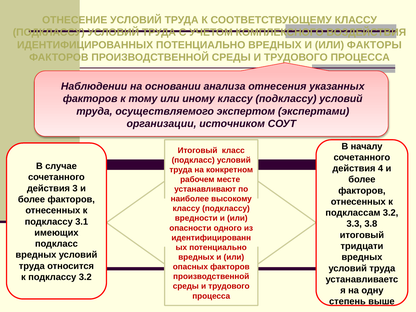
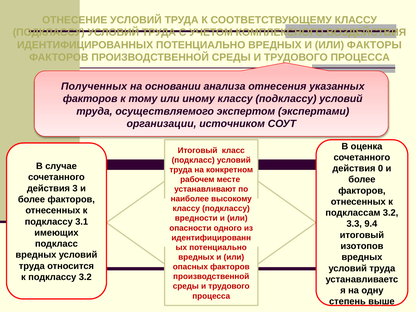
Наблюдении: Наблюдении -> Полученных
началу: началу -> оценка
4: 4 -> 0
3.8: 3.8 -> 9.4
тридцати: тридцати -> изотопов
